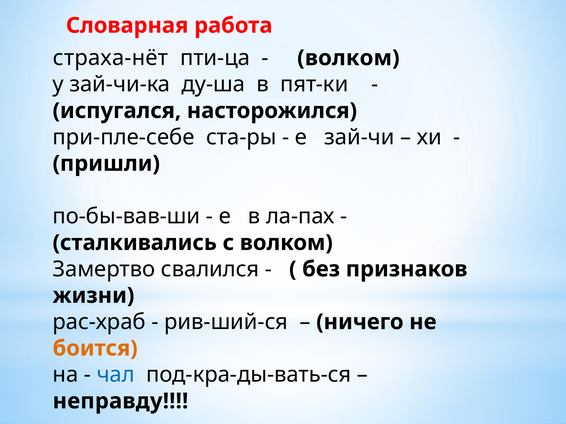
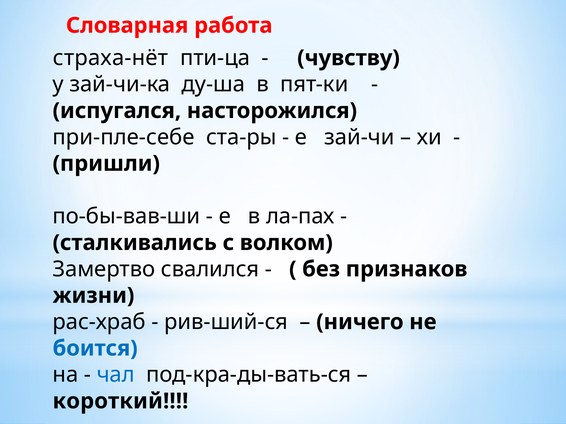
волком at (348, 58): волком -> чувству
боится colour: orange -> blue
неправду: неправду -> короткий
